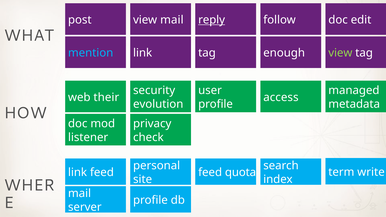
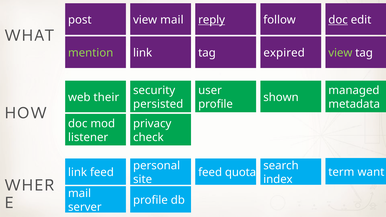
doc at (338, 20) underline: none -> present
mention colour: light blue -> light green
enough: enough -> expired
access: access -> shown
evolution: evolution -> persisted
write: write -> want
